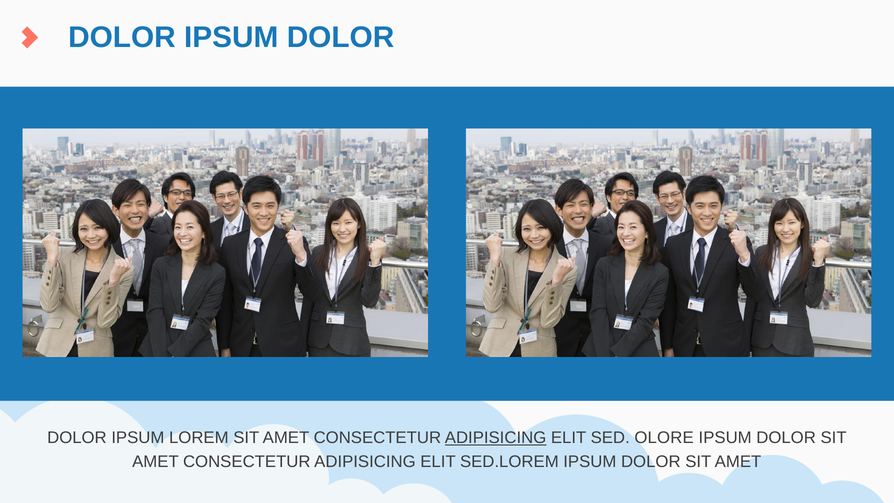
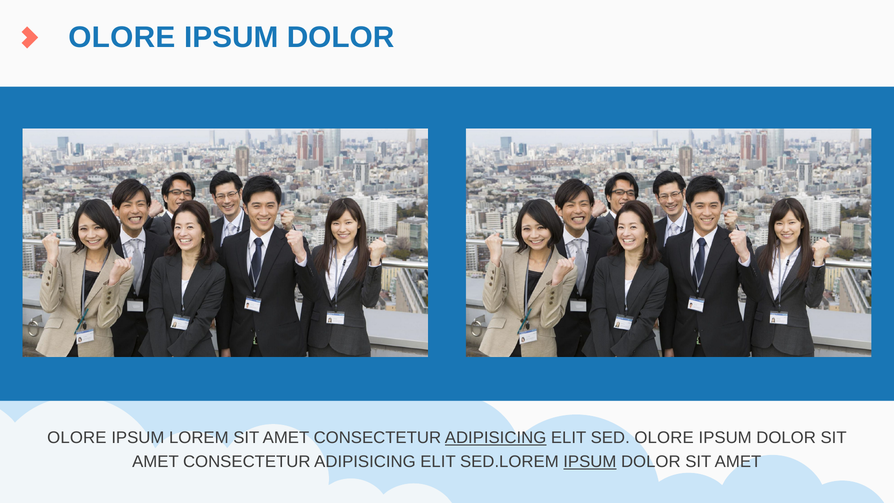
DOLOR at (122, 37): DOLOR -> OLORE
DOLOR at (77, 438): DOLOR -> OLORE
IPSUM at (590, 462) underline: none -> present
